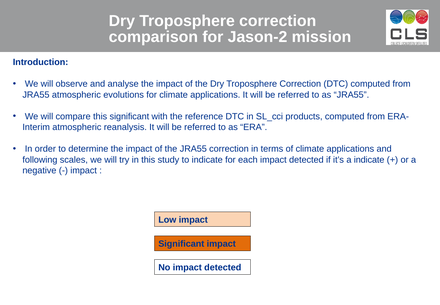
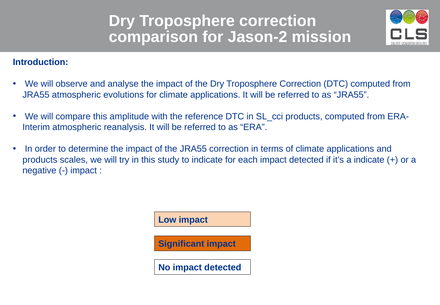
this significant: significant -> amplitude
following at (40, 160): following -> products
